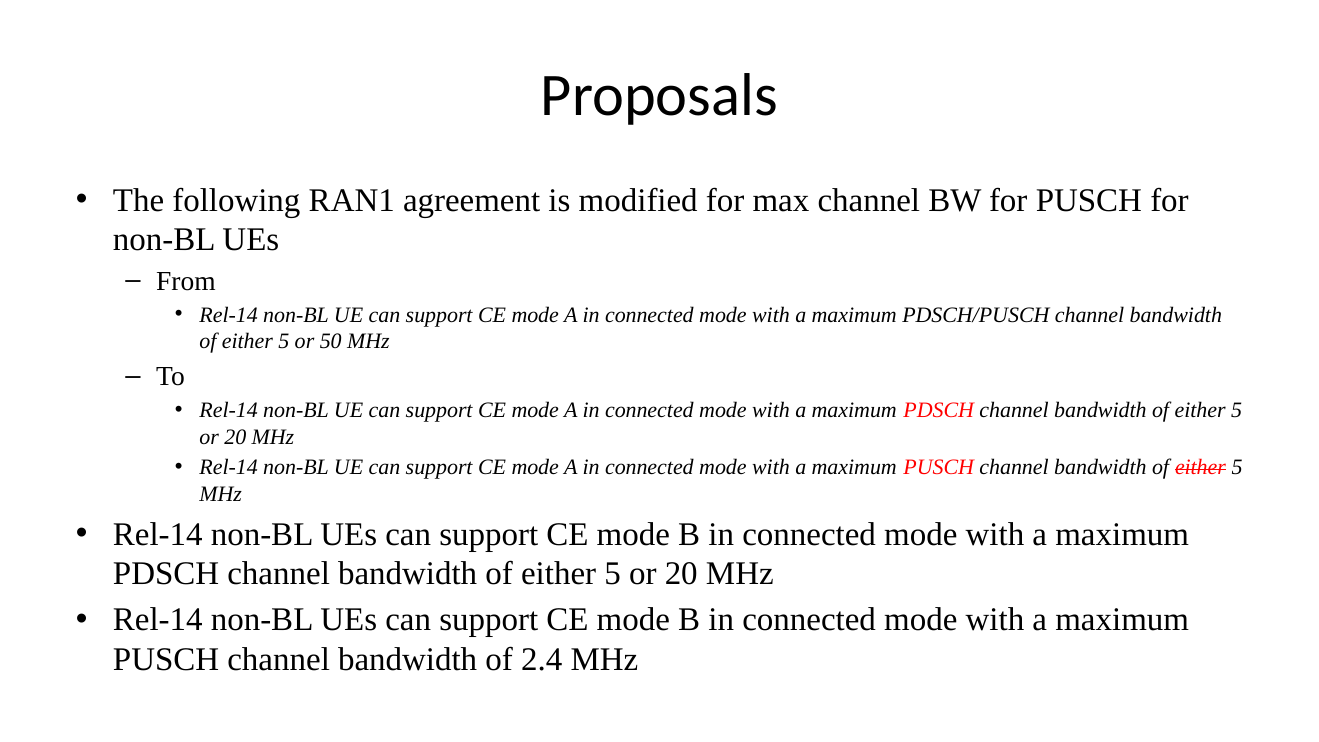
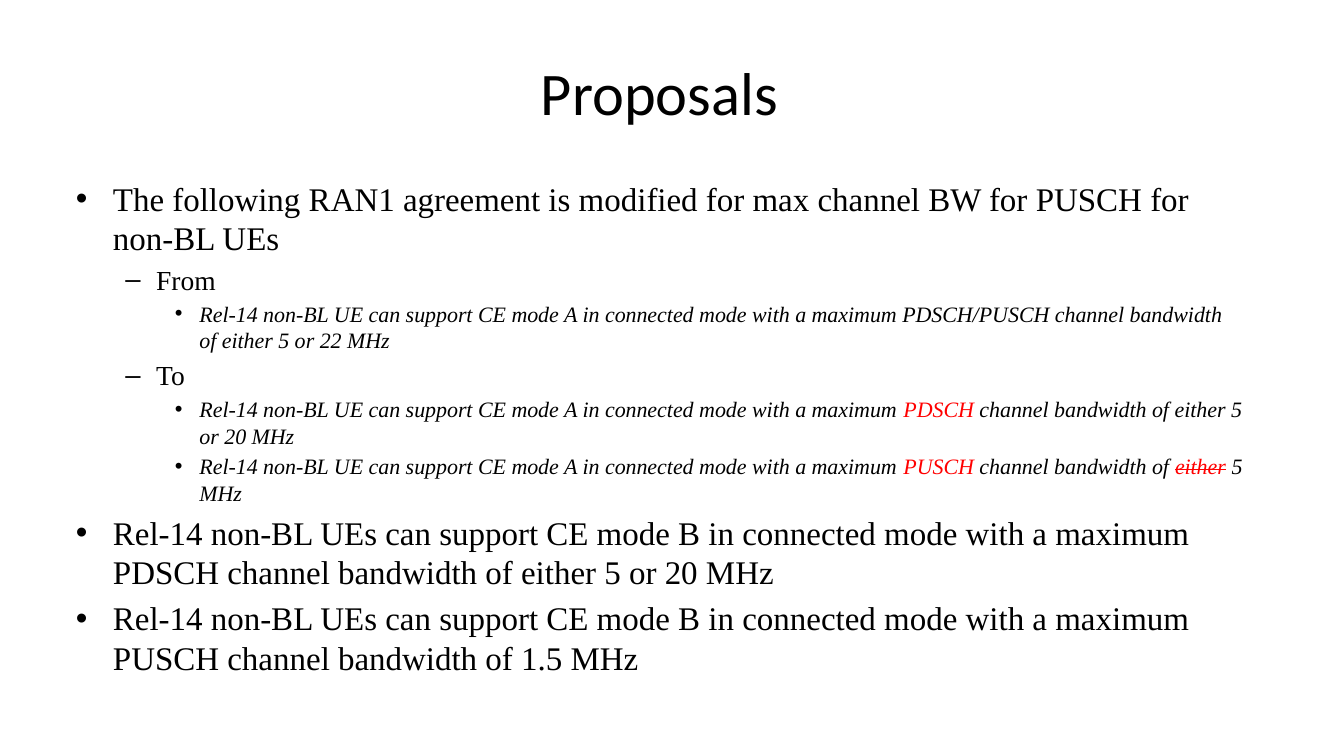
50: 50 -> 22
2.4: 2.4 -> 1.5
